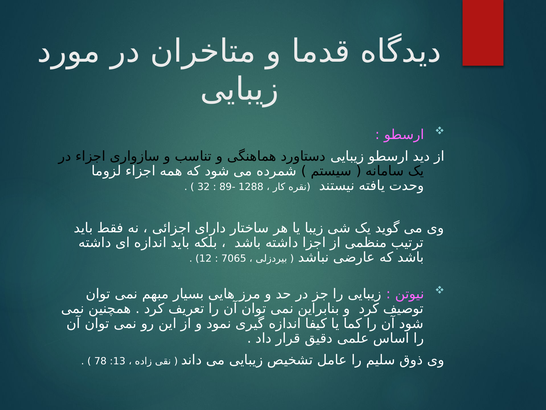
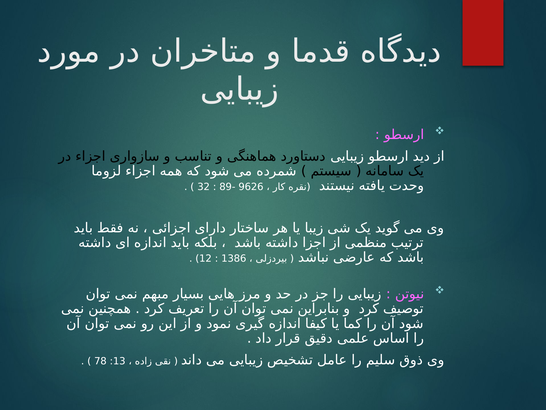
1288: 1288 -> 9626
7065: 7065 -> 1386
